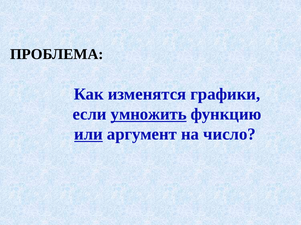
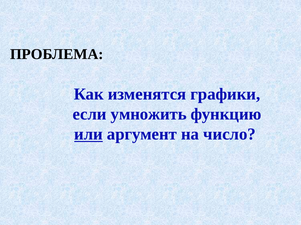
умножить underline: present -> none
